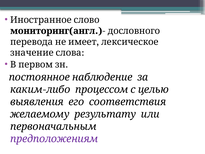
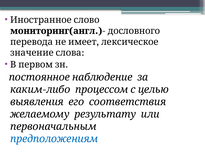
предположениям colour: purple -> blue
